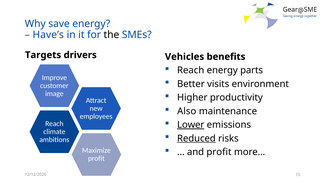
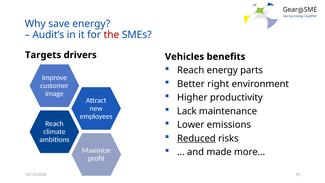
Have’s: Have’s -> Audit’s
the colour: black -> red
visits: visits -> right
Also: Also -> Lack
Lower underline: present -> none
and profit: profit -> made
